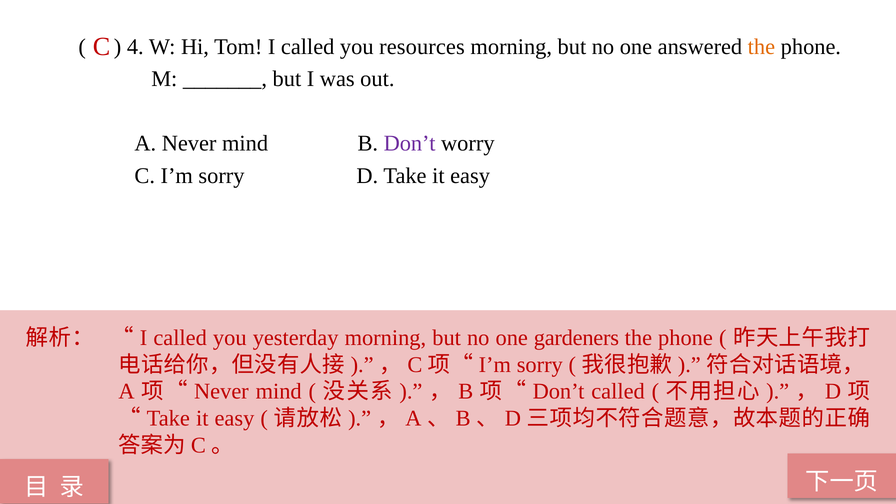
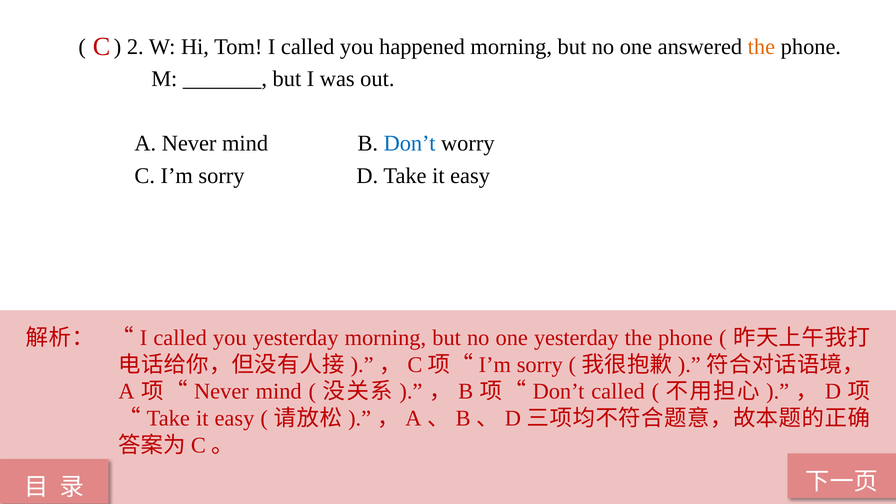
4: 4 -> 2
resources: resources -> happened
Don’t at (410, 144) colour: purple -> blue
one gardeners: gardeners -> yesterday
